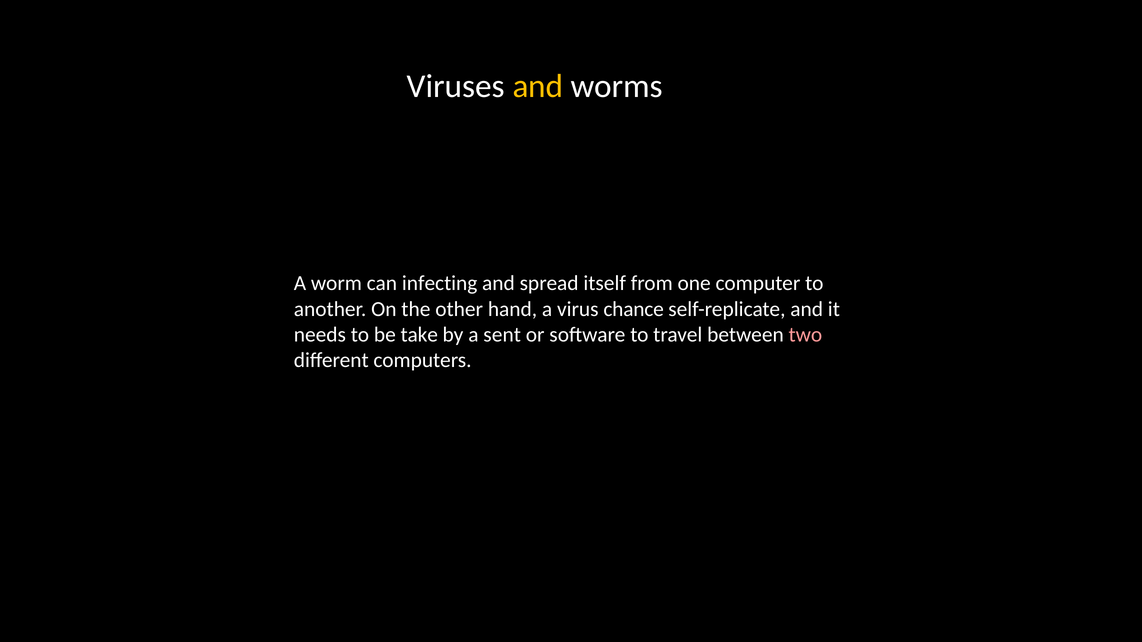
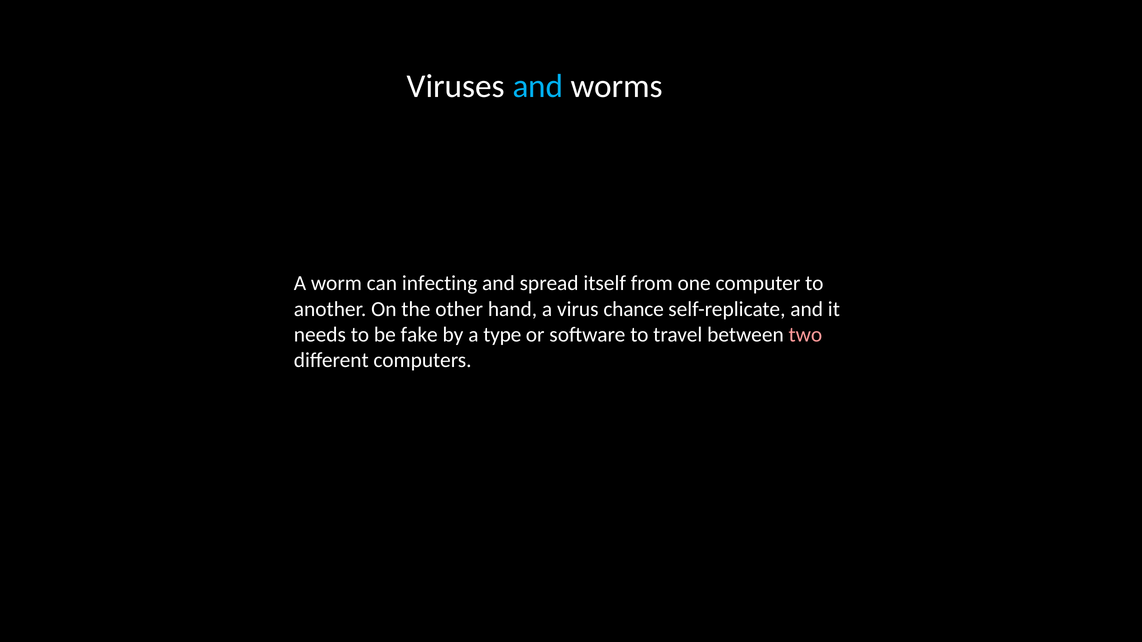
and at (538, 86) colour: yellow -> light blue
take: take -> fake
sent: sent -> type
